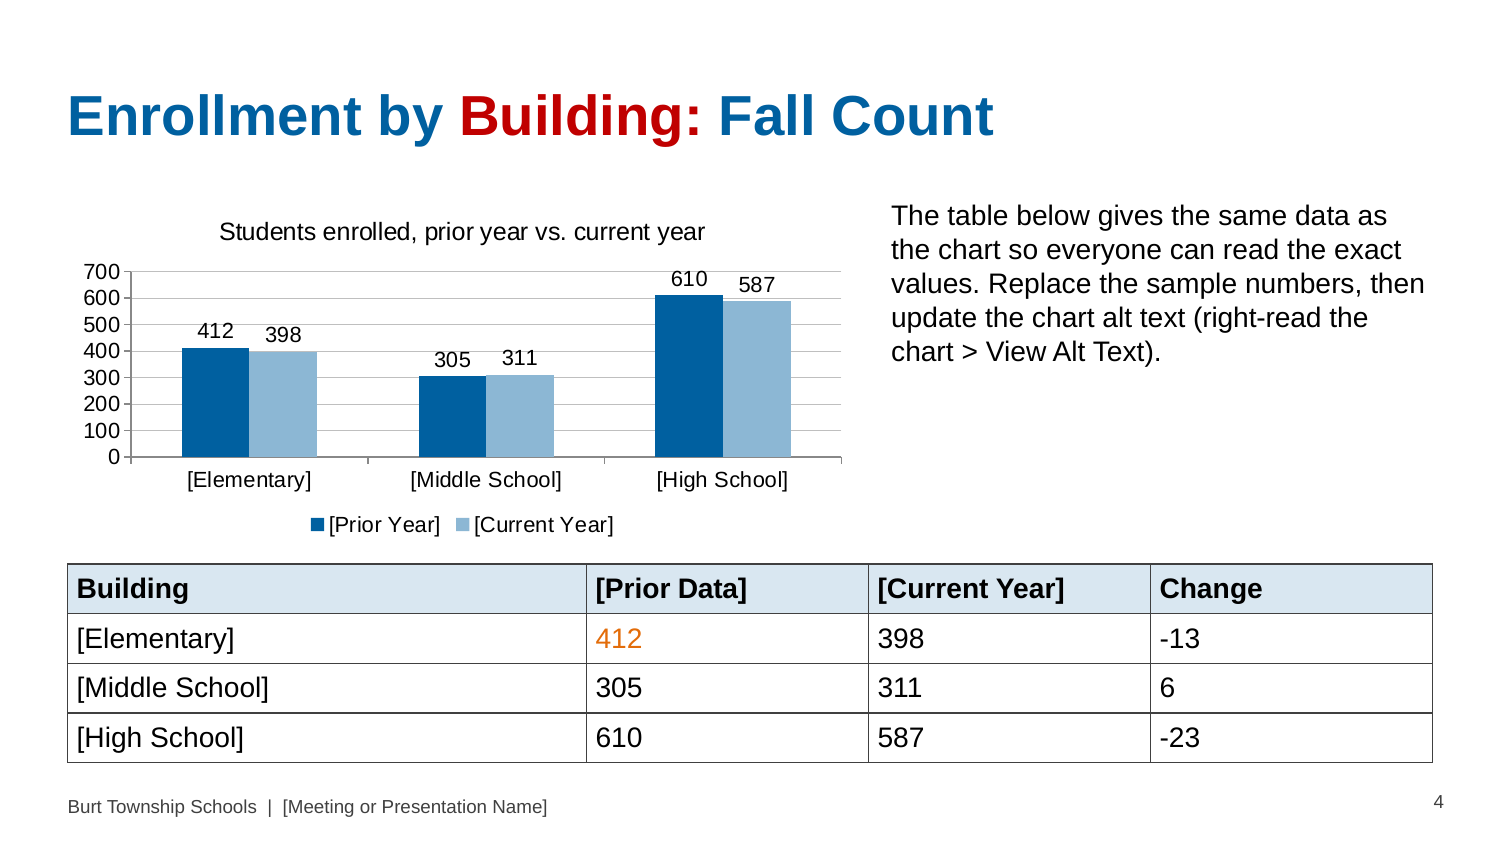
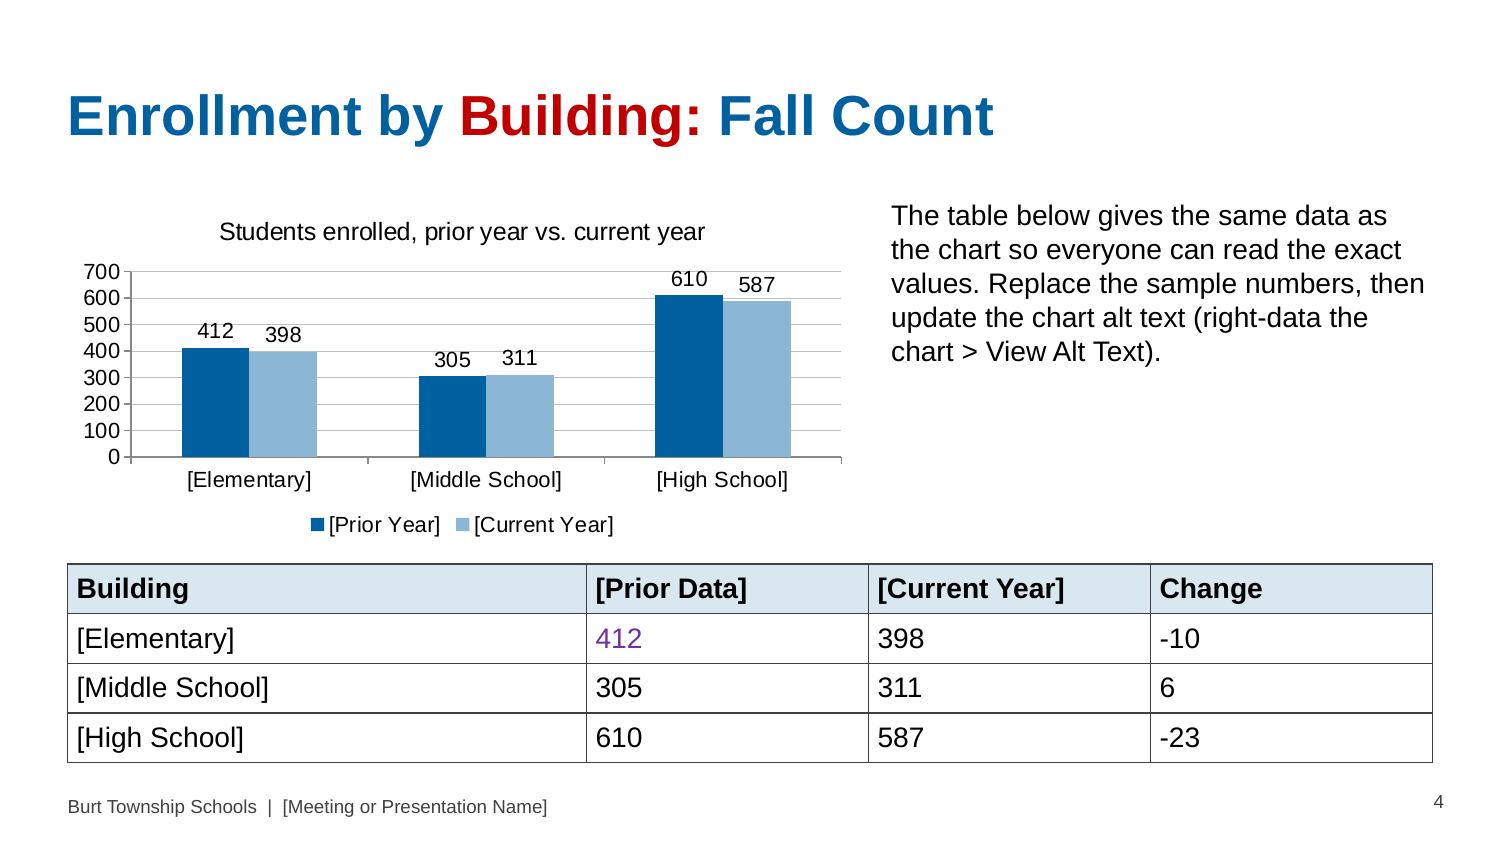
right-read: right-read -> right-data
412 at (619, 639) colour: orange -> purple
-13: -13 -> -10
